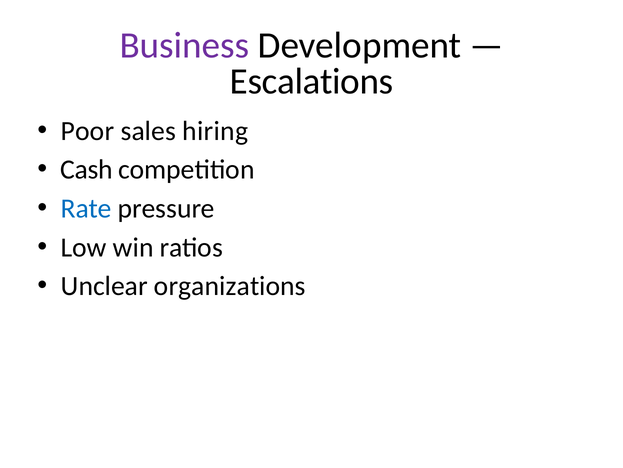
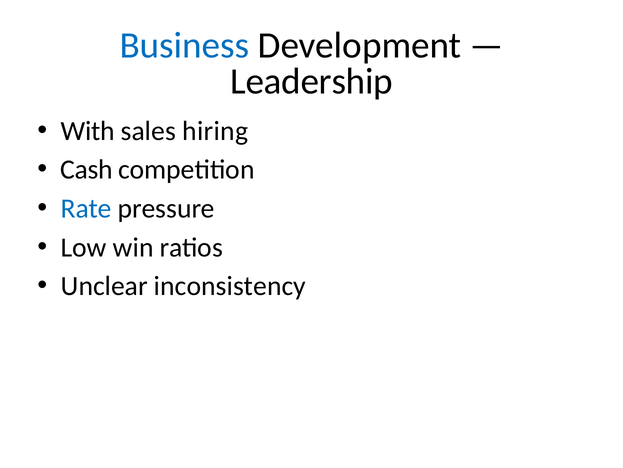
Business colour: purple -> blue
Escalations: Escalations -> Leadership
Poor: Poor -> With
organizations: organizations -> inconsistency
